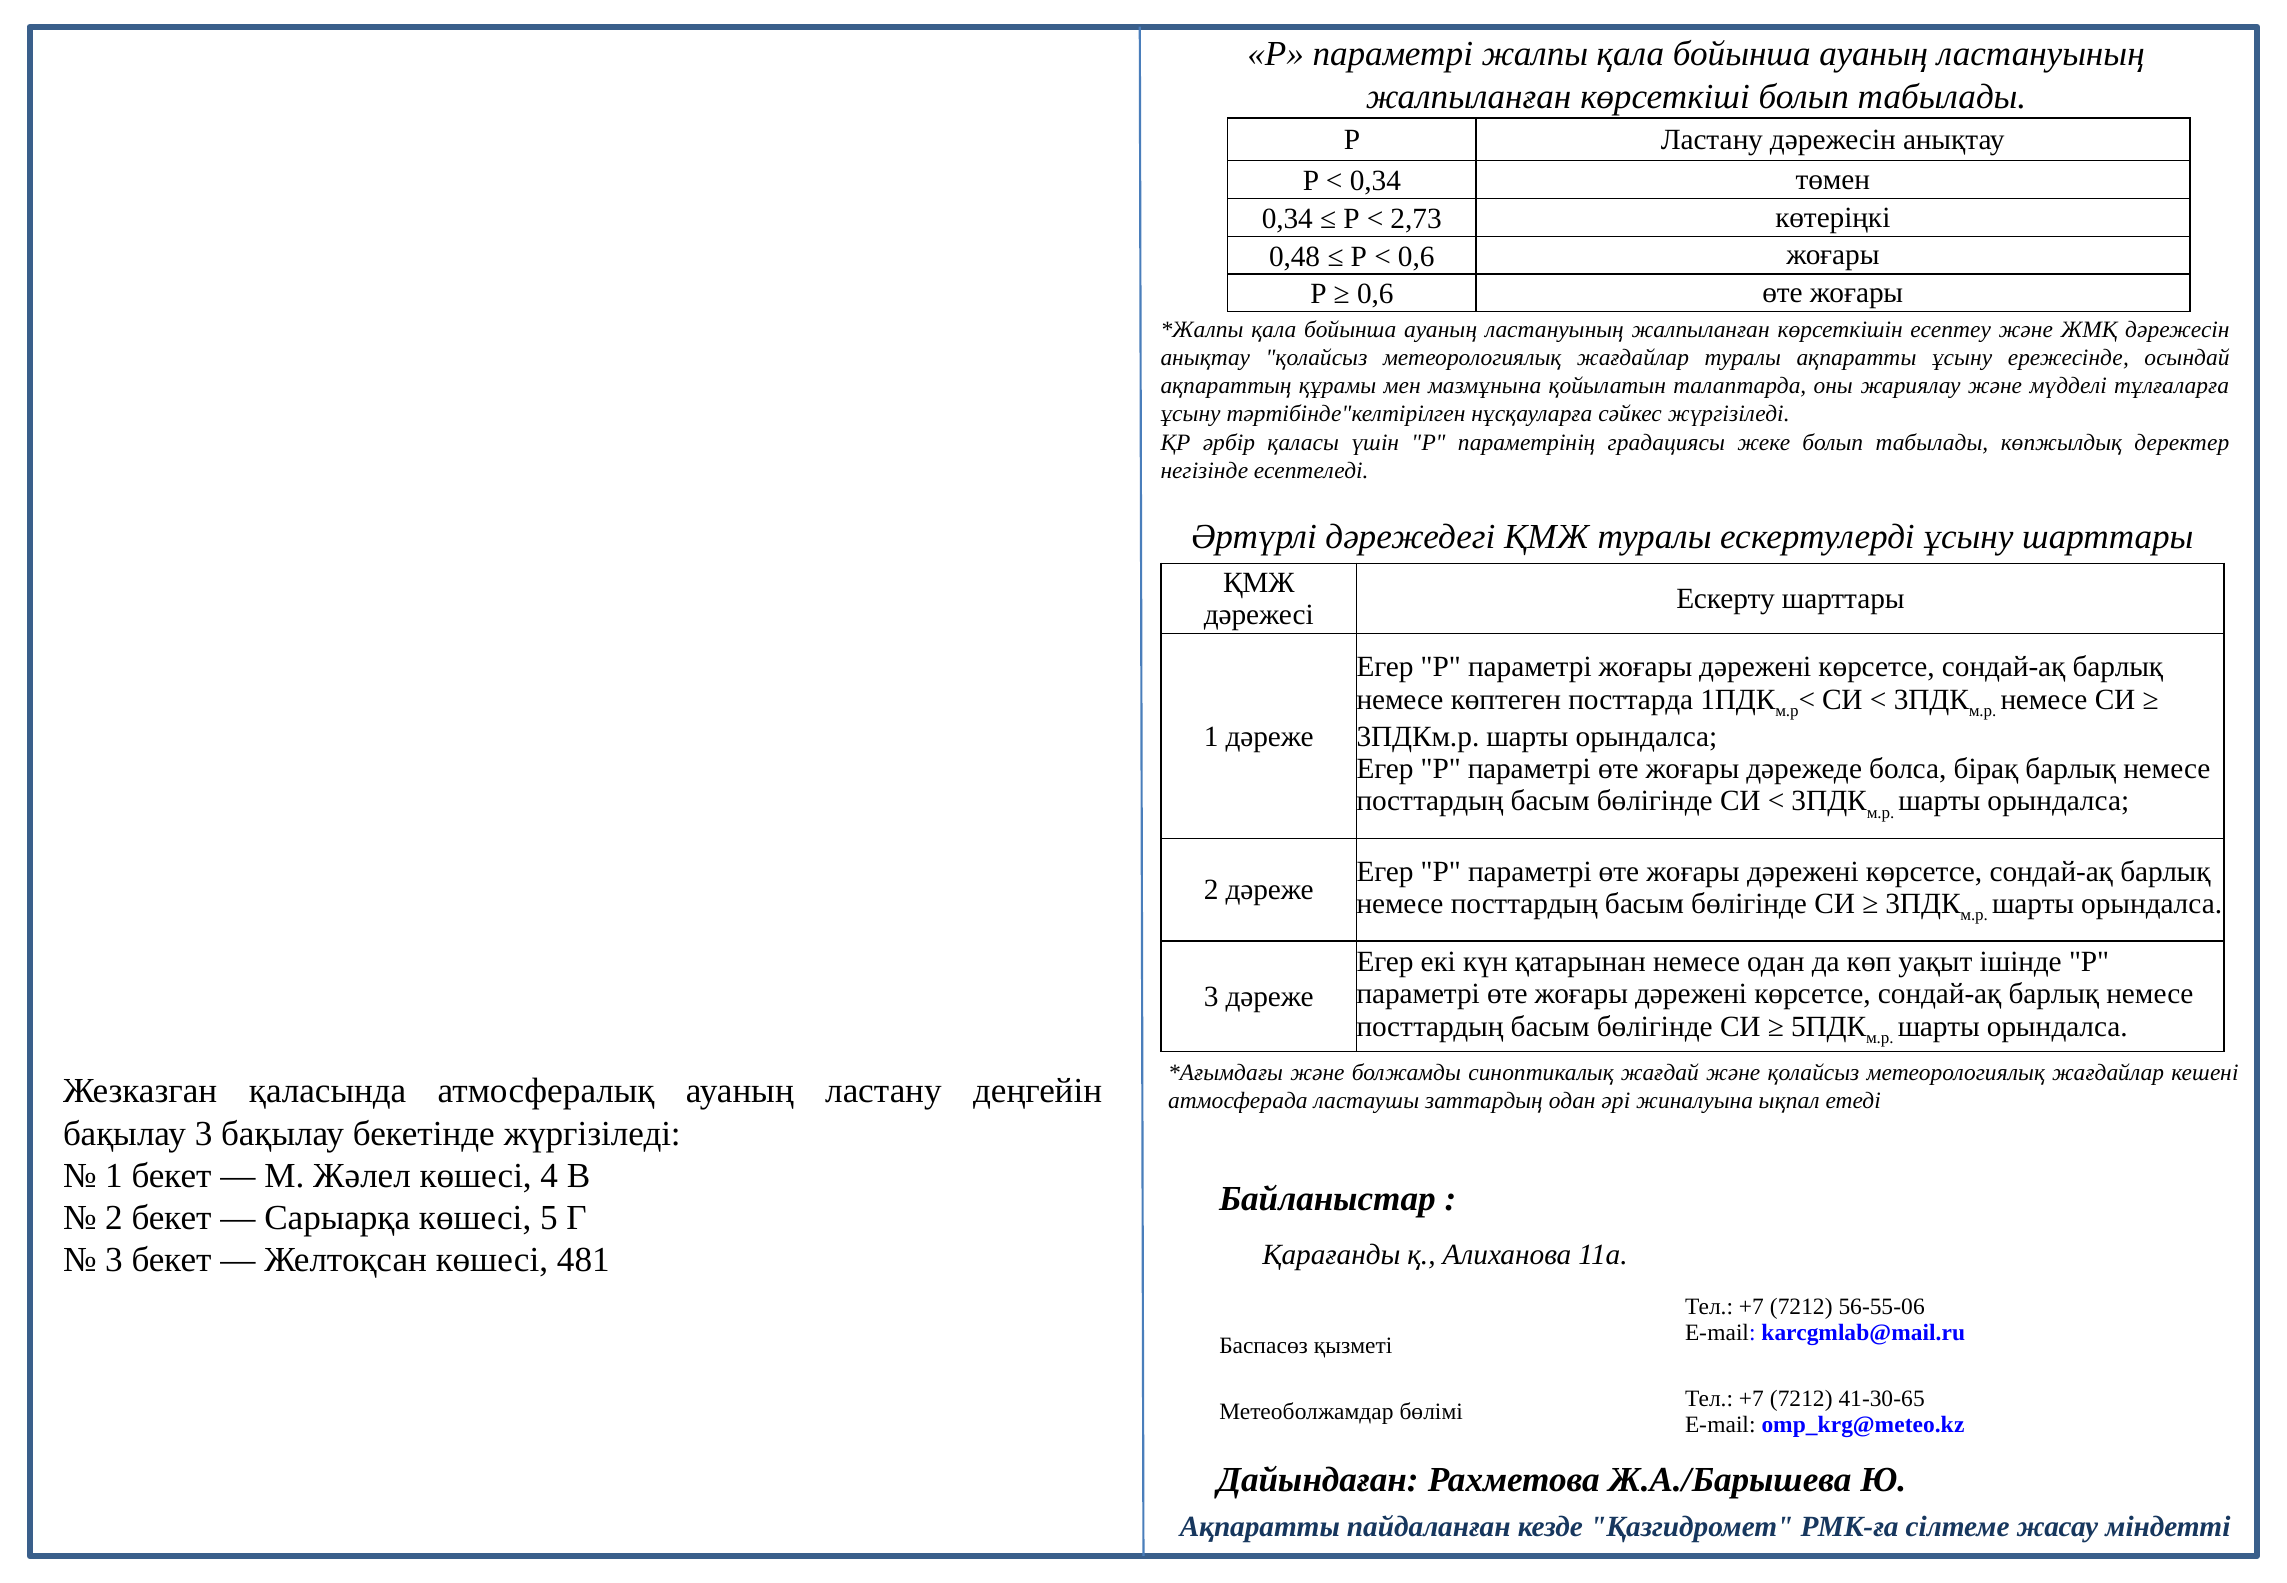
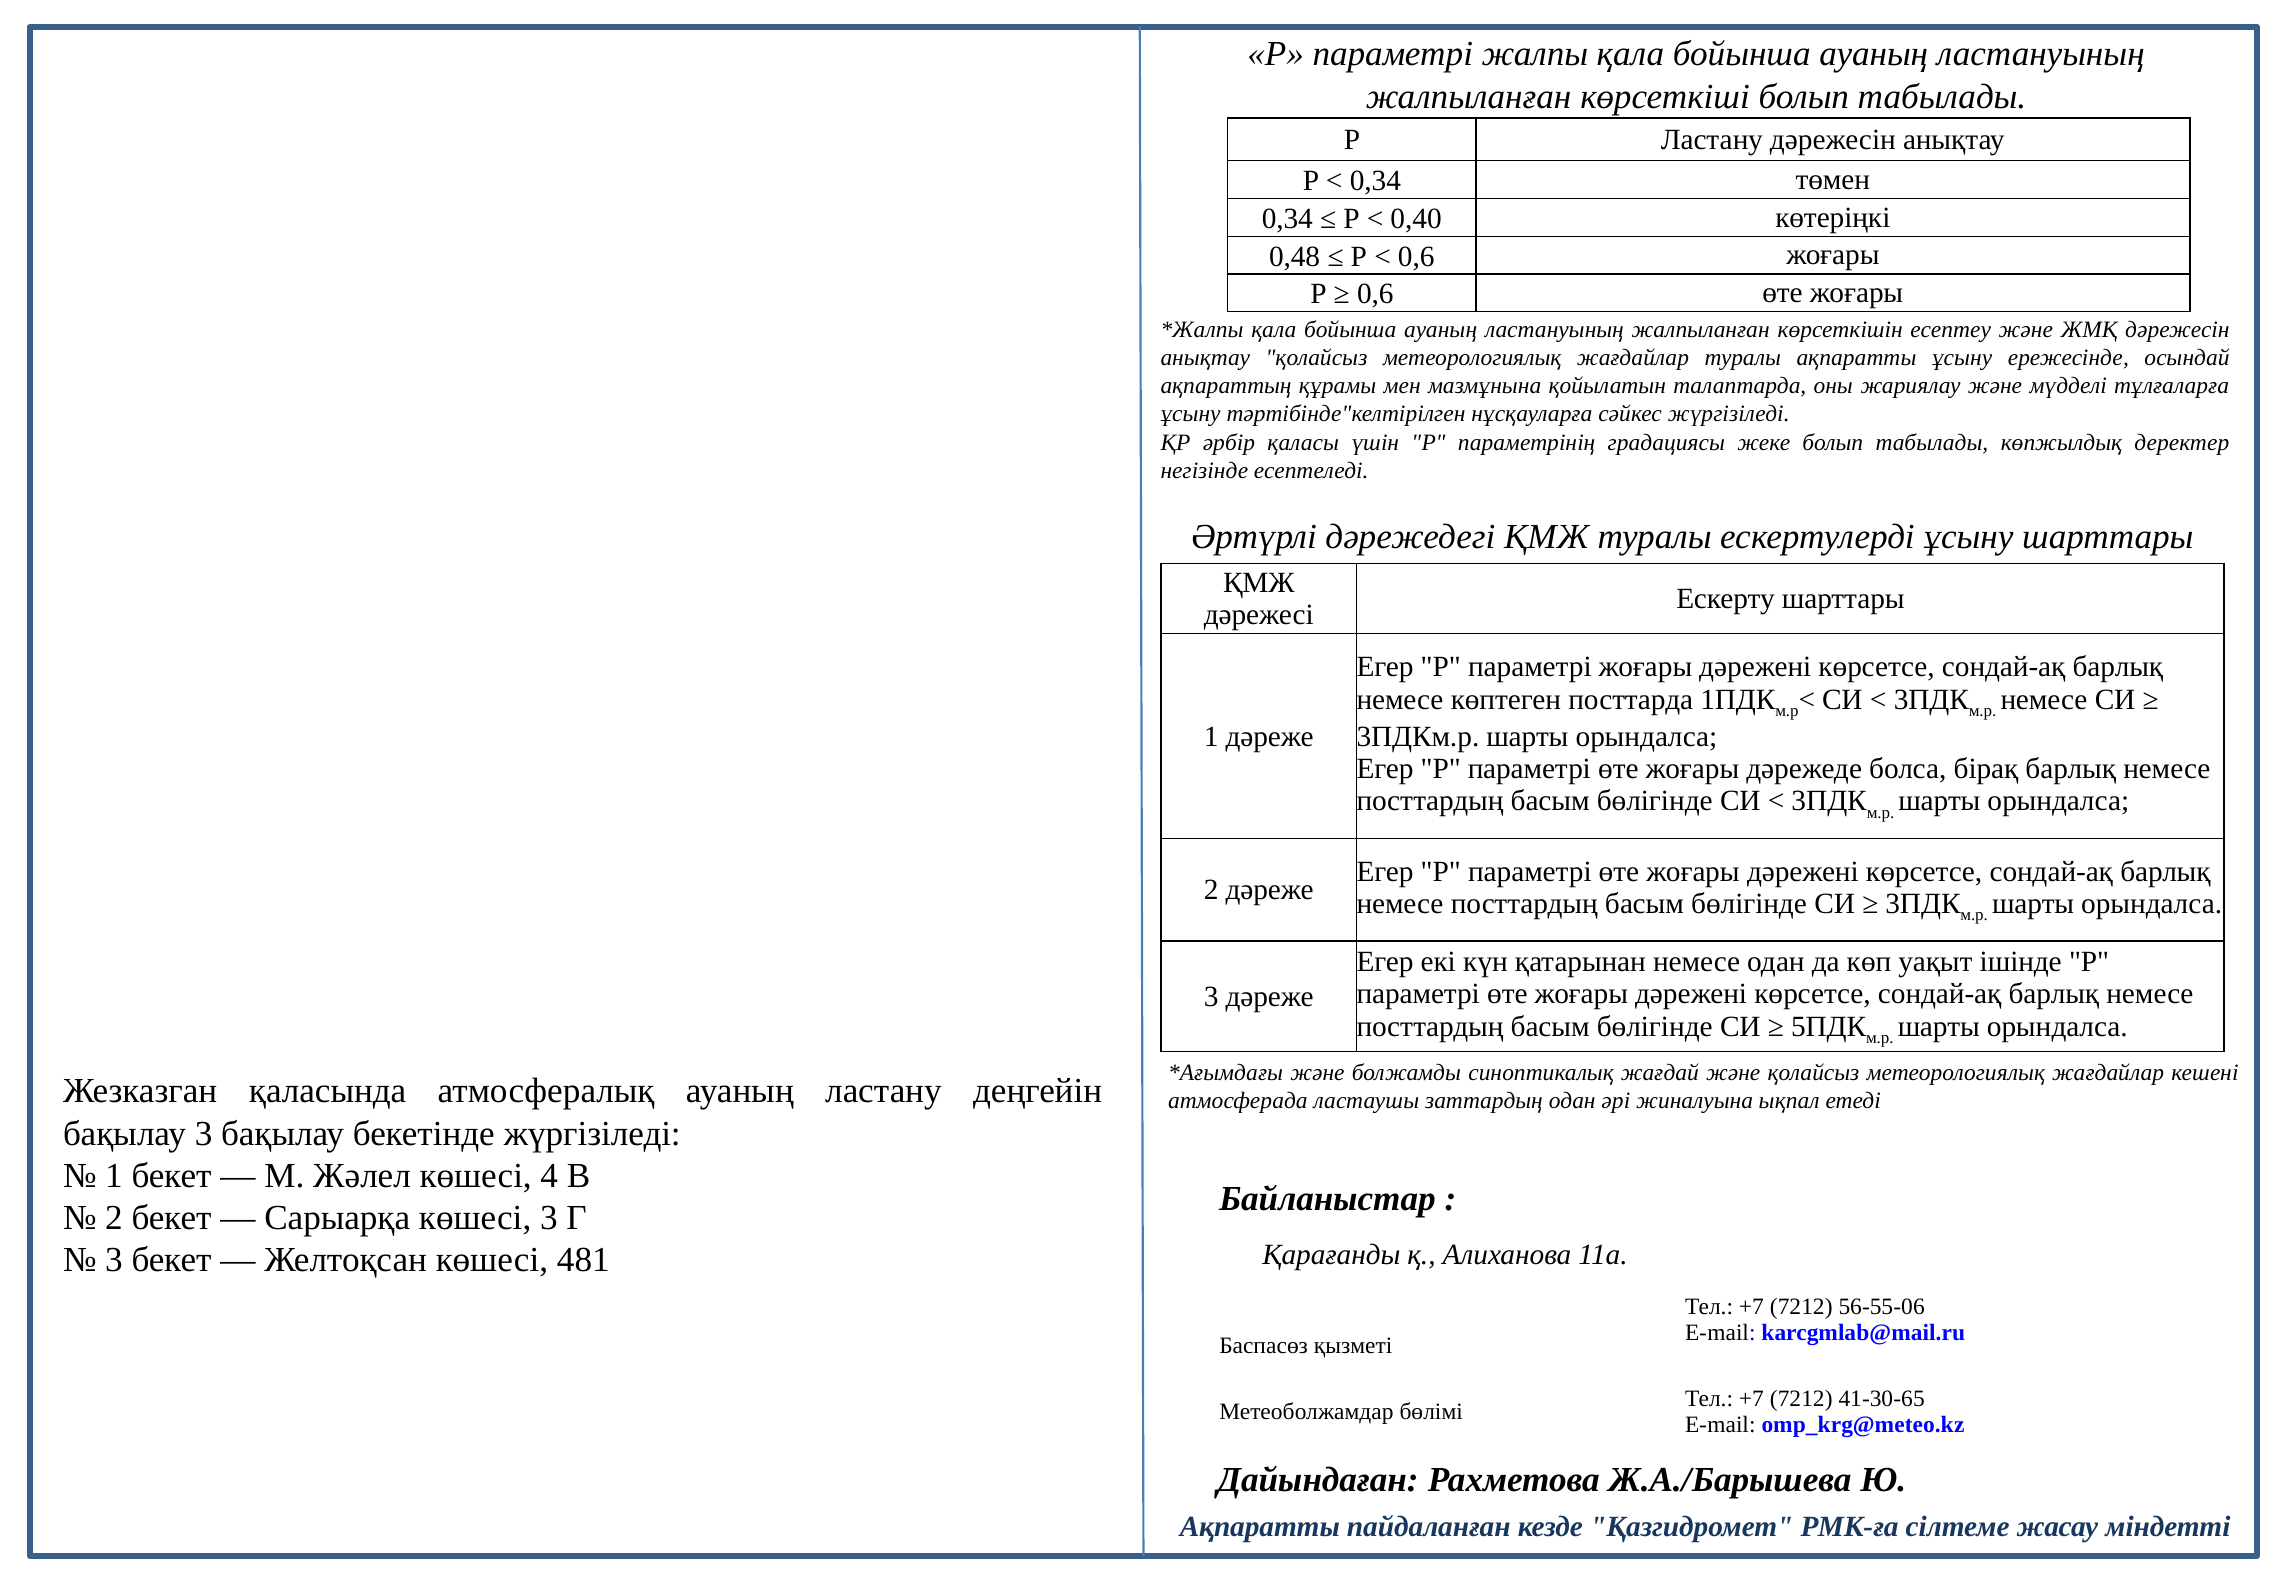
2,73: 2,73 -> 0,40
көшесі 5: 5 -> 3
